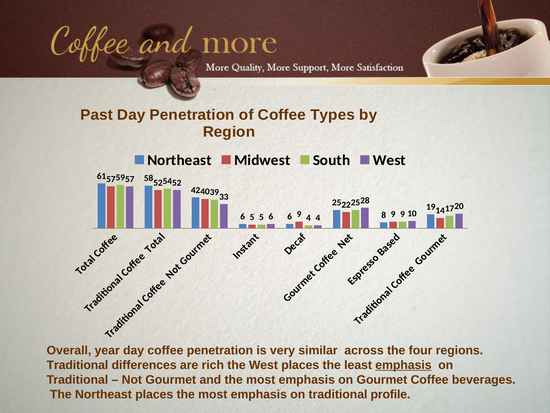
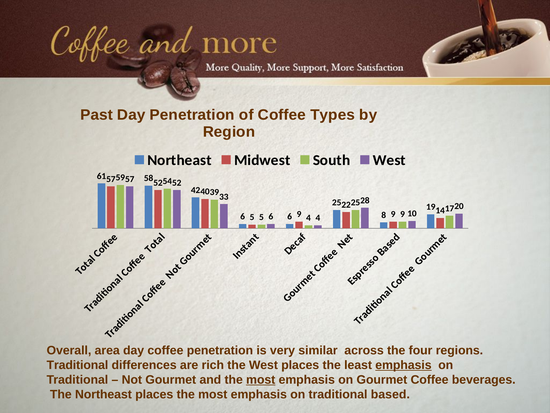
year: year -> area
most at (261, 379) underline: none -> present
profile: profile -> based
